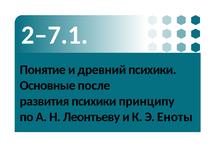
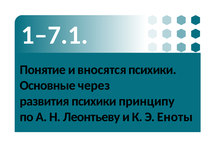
2–7.1: 2–7.1 -> 1–7.1
древний: древний -> вносятся
после: после -> через
